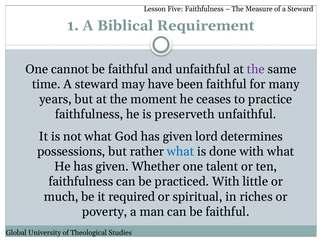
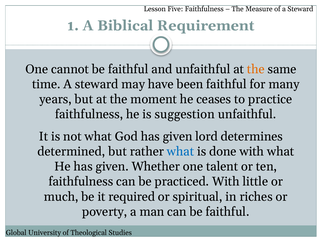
the at (256, 69) colour: purple -> orange
preserveth: preserveth -> suggestion
possessions: possessions -> determined
